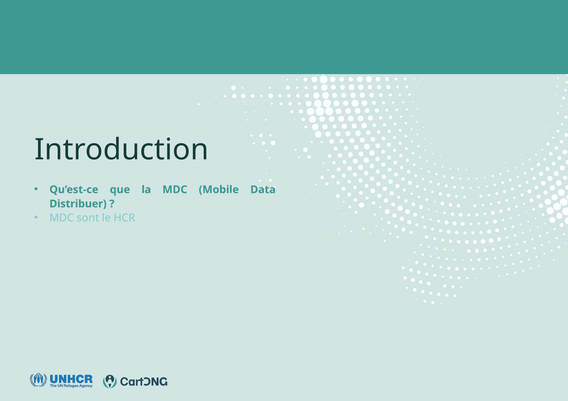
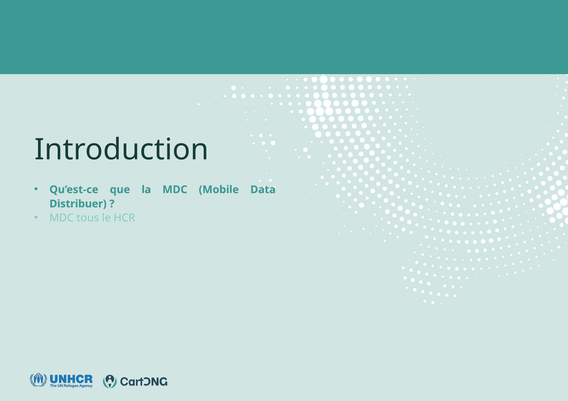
sont: sont -> tous
